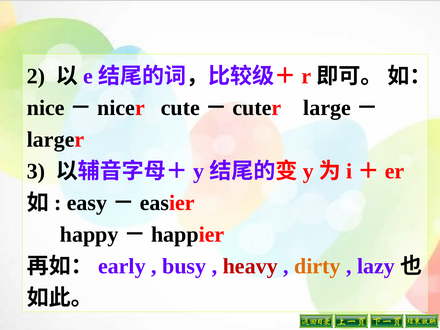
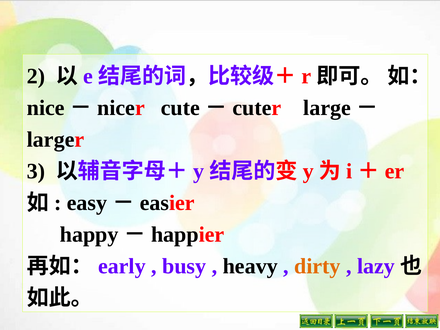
heavy colour: red -> black
